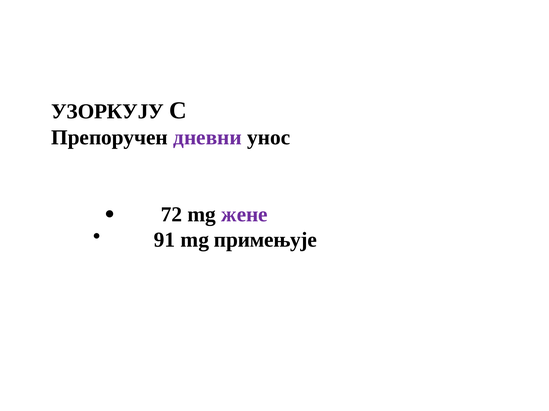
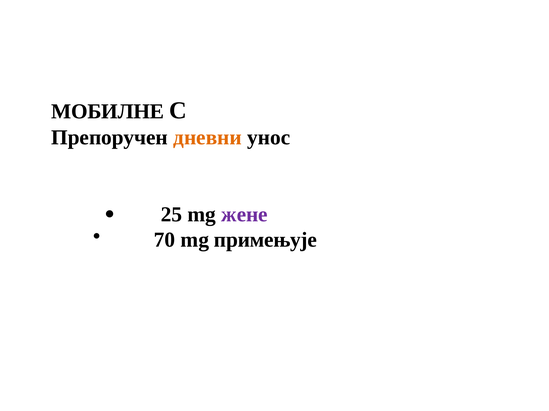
УЗОРКУЈУ: УЗОРКУЈУ -> МОБИЛНЕ
дневни colour: purple -> orange
72: 72 -> 25
91: 91 -> 70
